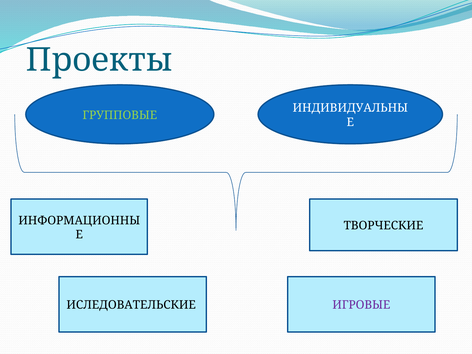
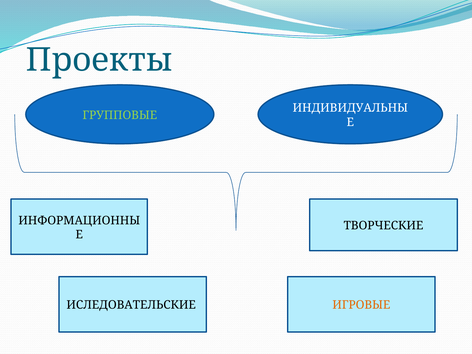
ИГРОВЫЕ colour: purple -> orange
